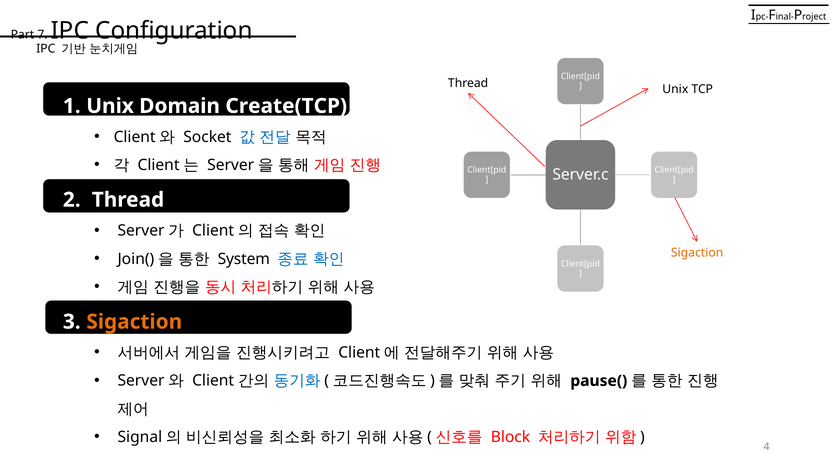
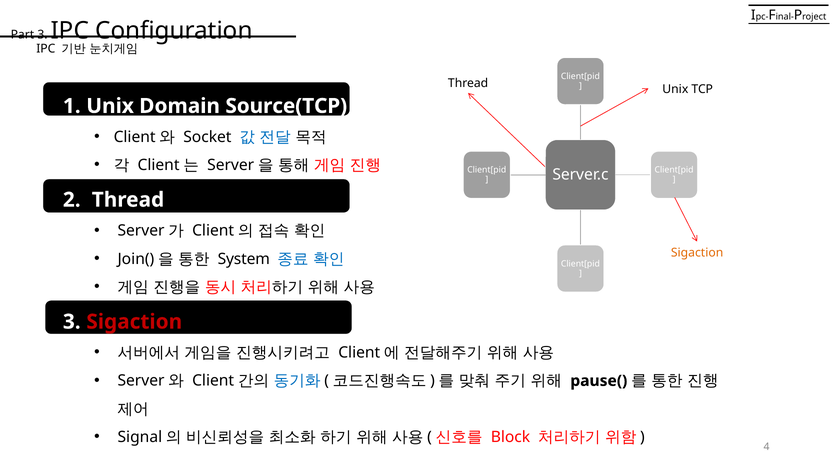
Part 7: 7 -> 3
Create(TCP: Create(TCP -> Source(TCP
Sigaction at (134, 321) colour: orange -> red
